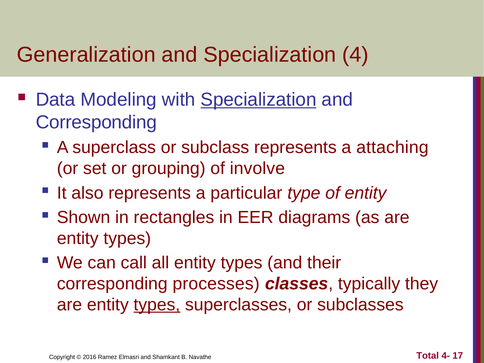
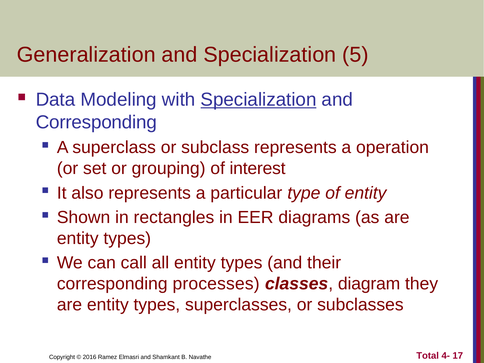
4: 4 -> 5
attaching: attaching -> operation
involve: involve -> interest
typically: typically -> diagram
types at (157, 305) underline: present -> none
